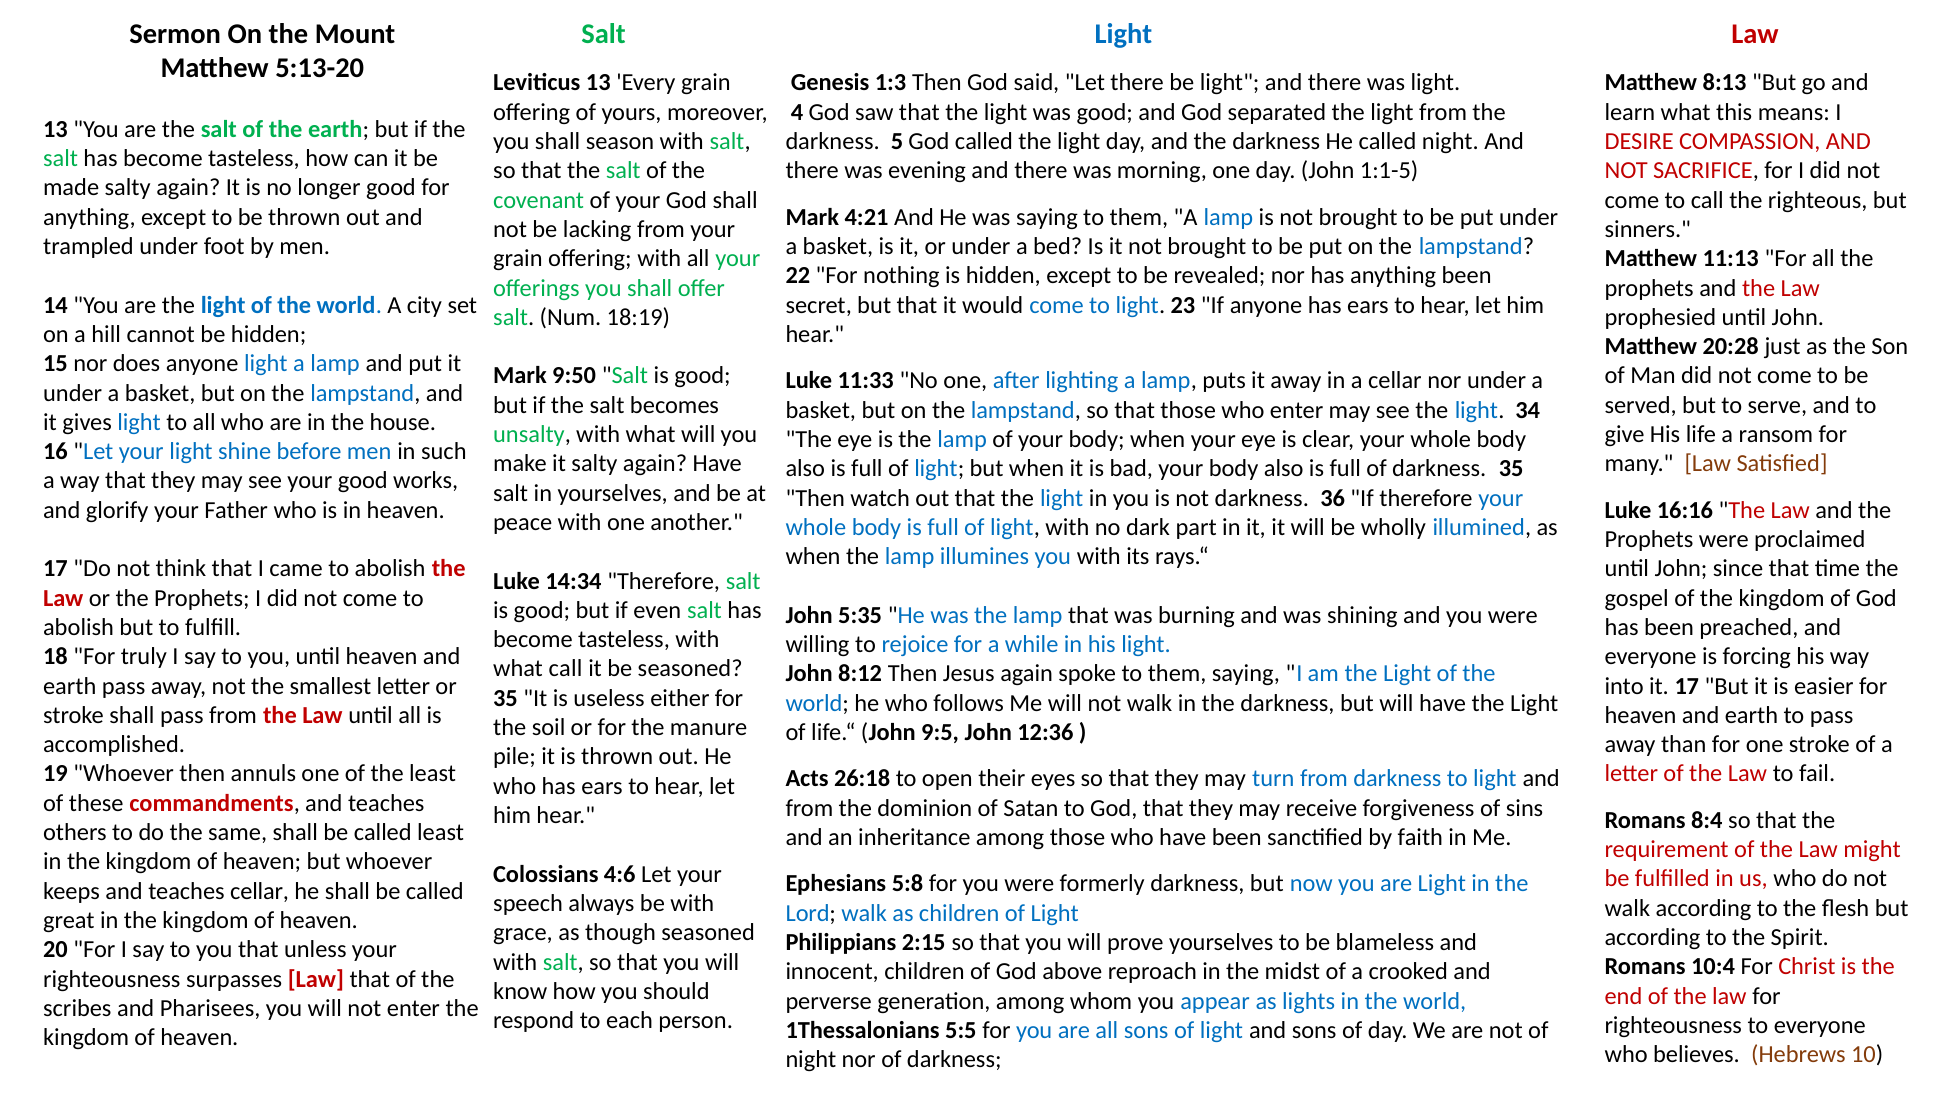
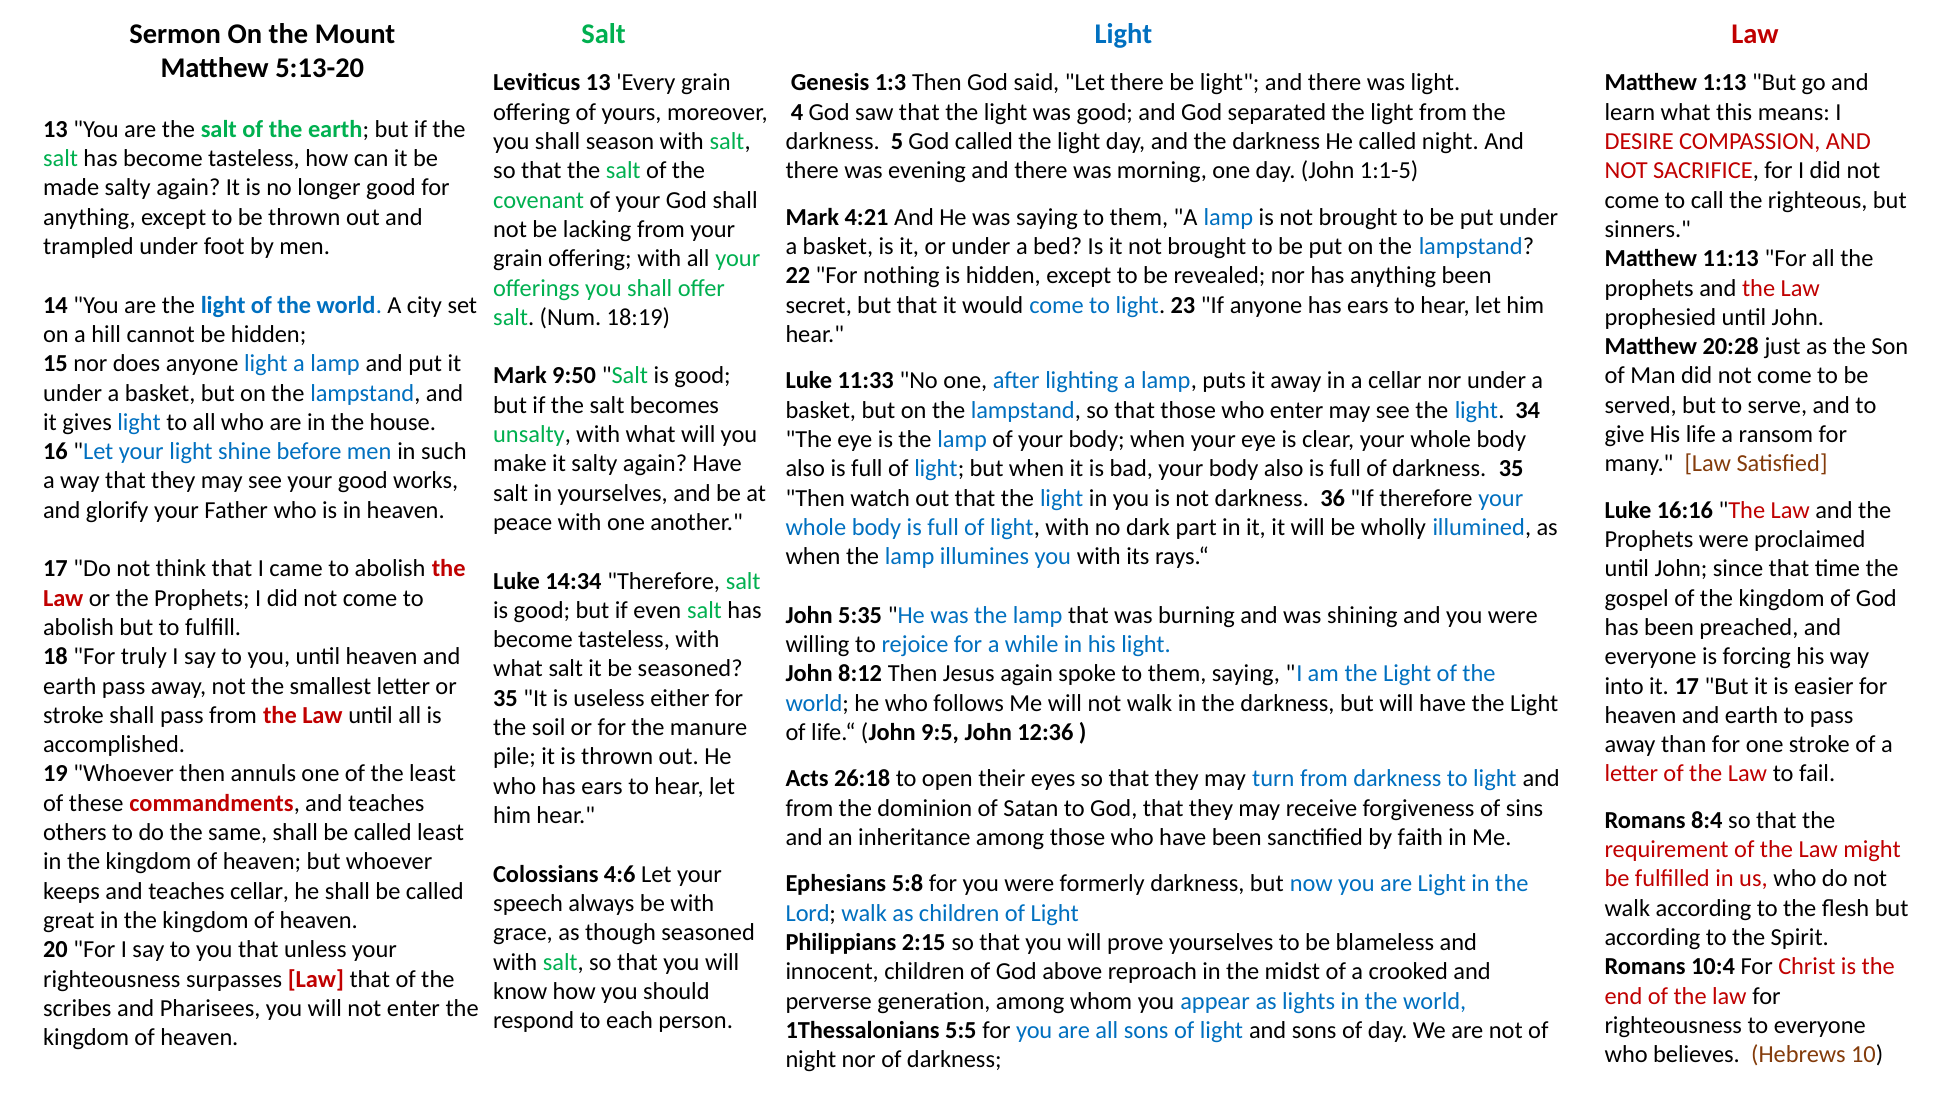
8:13: 8:13 -> 1:13
what call: call -> salt
